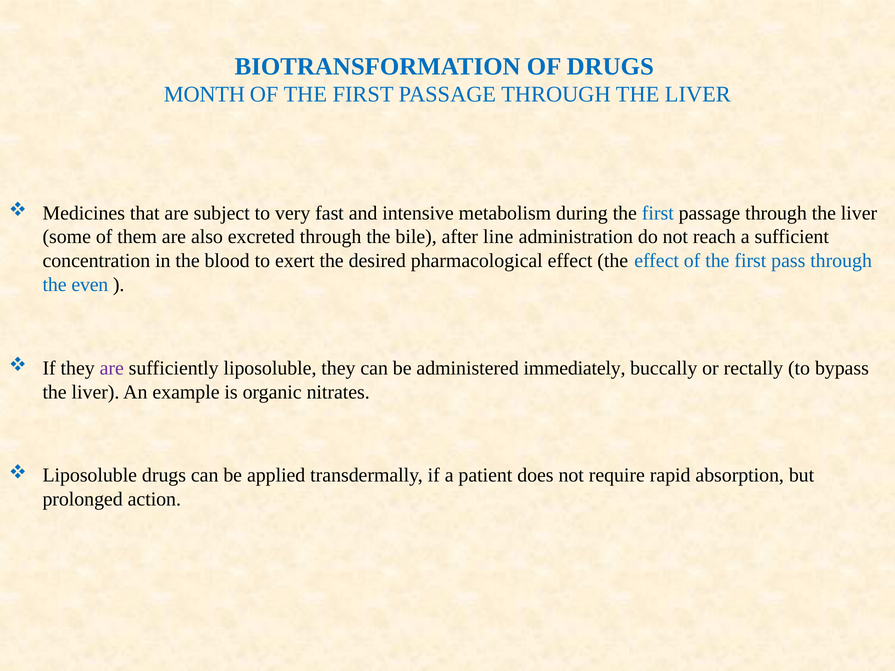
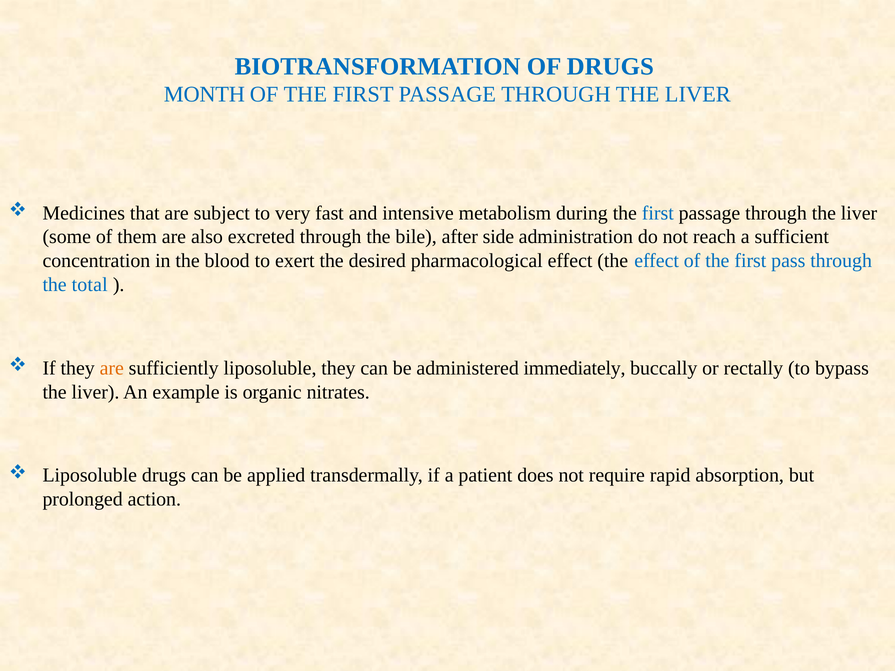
line: line -> side
even: even -> total
are at (112, 368) colour: purple -> orange
